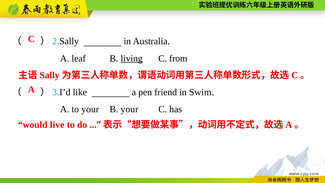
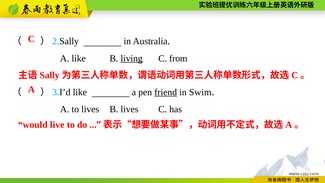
A leaf: leaf -> like
friend underline: none -> present
to your: your -> lives
B your: your -> lives
